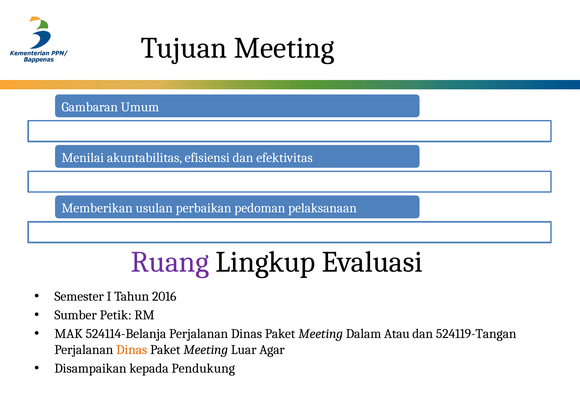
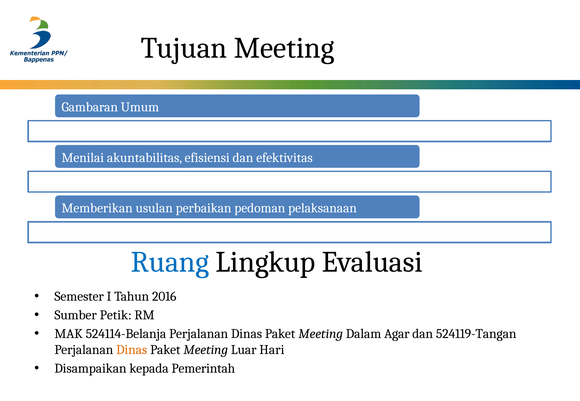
Ruang colour: purple -> blue
Atau: Atau -> Agar
Agar: Agar -> Hari
Pendukung: Pendukung -> Pemerintah
